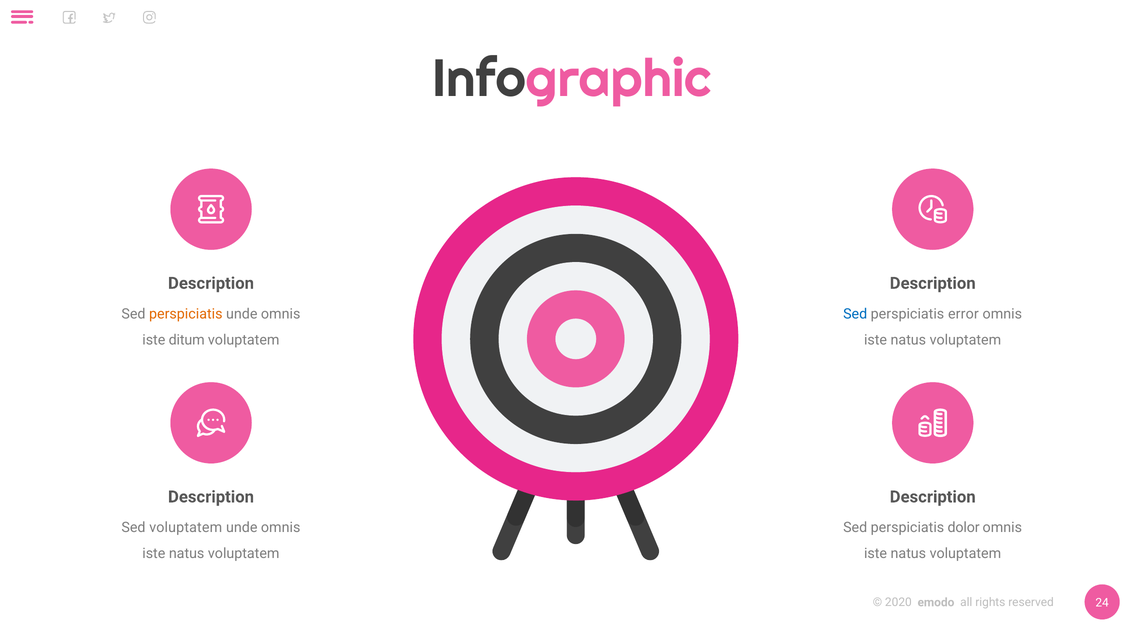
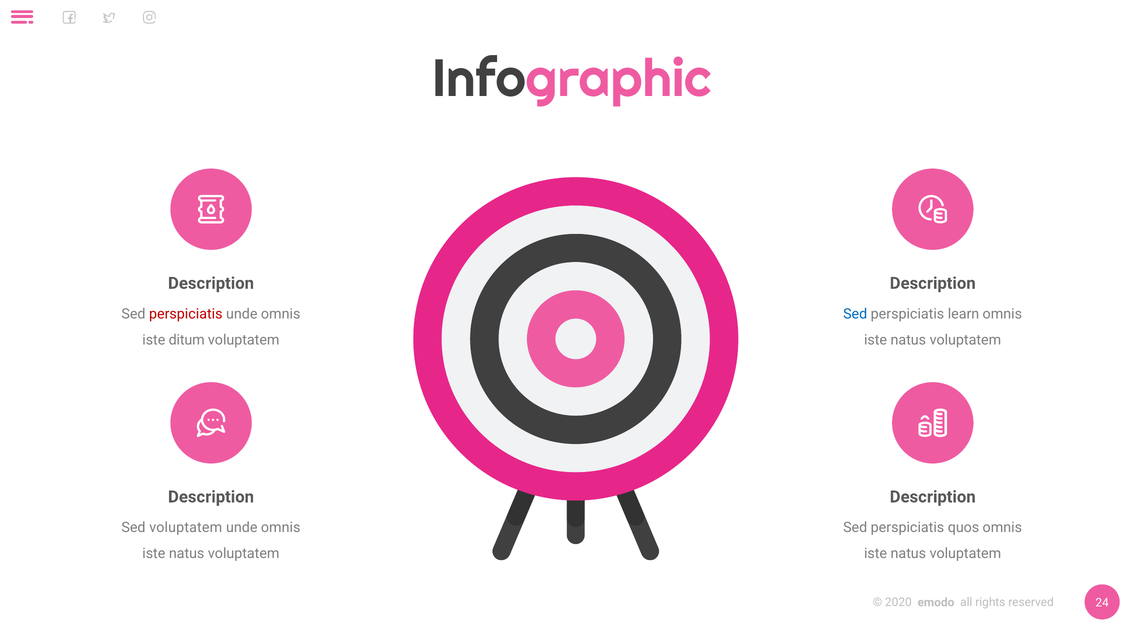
perspiciatis at (186, 314) colour: orange -> red
error: error -> learn
dolor: dolor -> quos
